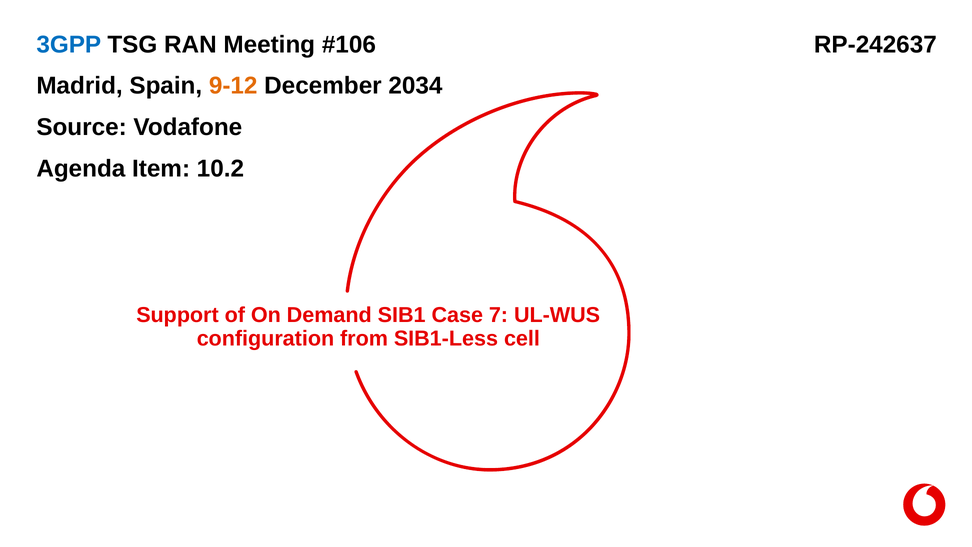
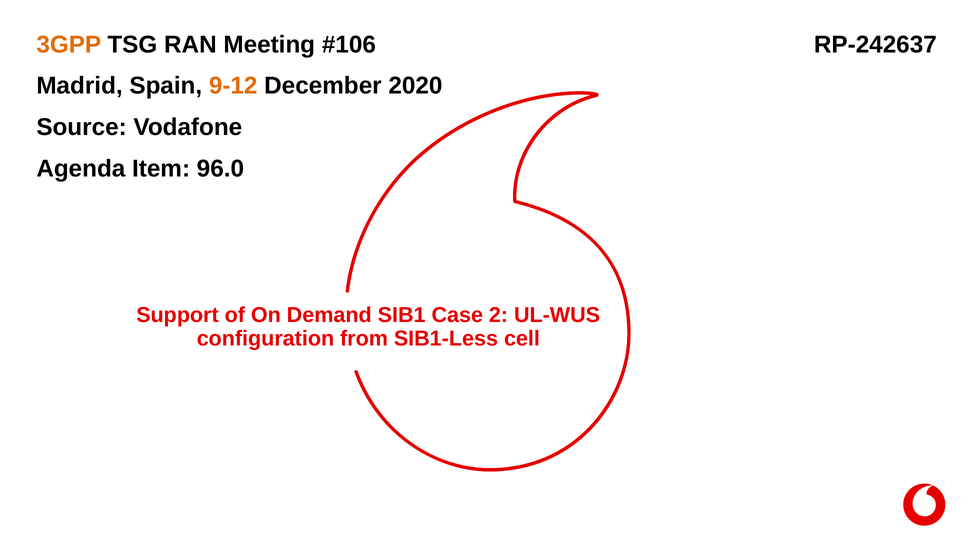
3GPP colour: blue -> orange
2034: 2034 -> 2020
10.2: 10.2 -> 96.0
7: 7 -> 2
